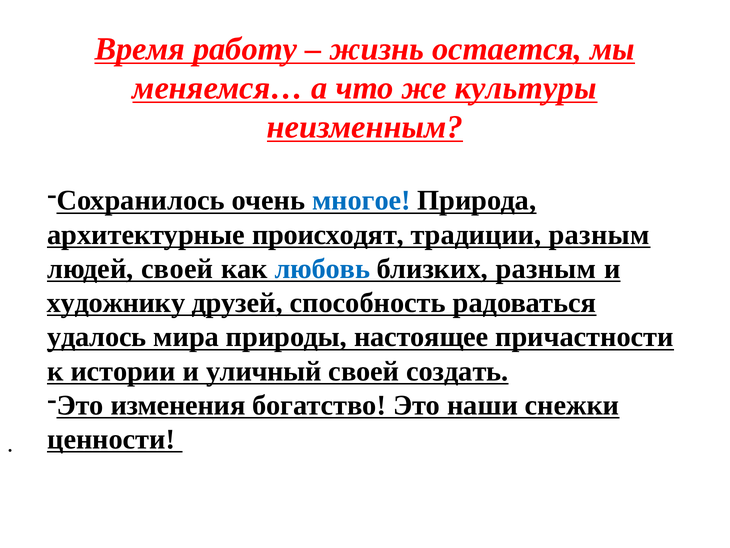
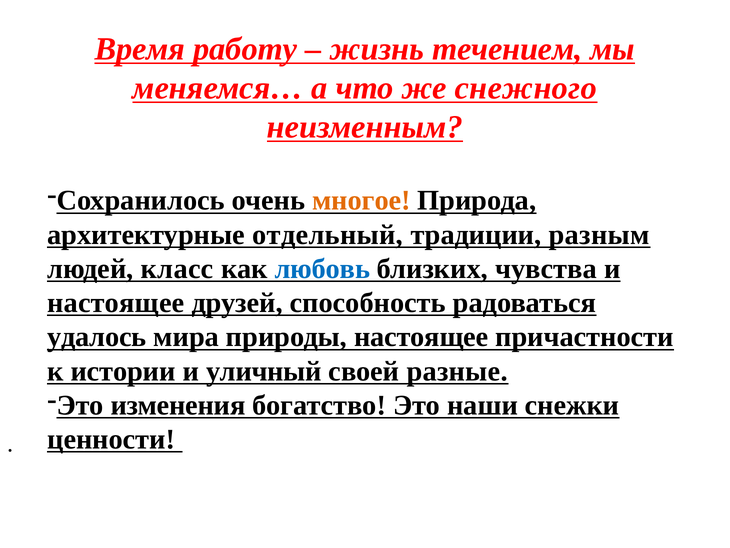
остается: остается -> течением
культуры: культуры -> снежного
многое colour: blue -> orange
происходят: происходят -> отдельный
людей своей: своей -> класс
близких разным: разным -> чувства
художнику at (116, 303): художнику -> настоящее
создать: создать -> разные
